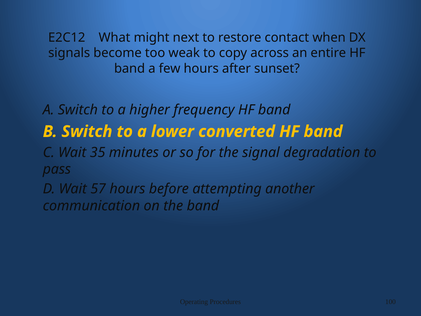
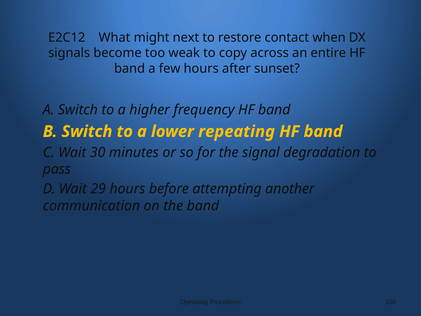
converted: converted -> repeating
35: 35 -> 30
57: 57 -> 29
